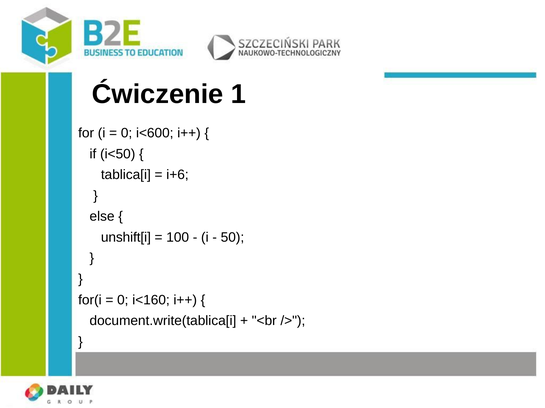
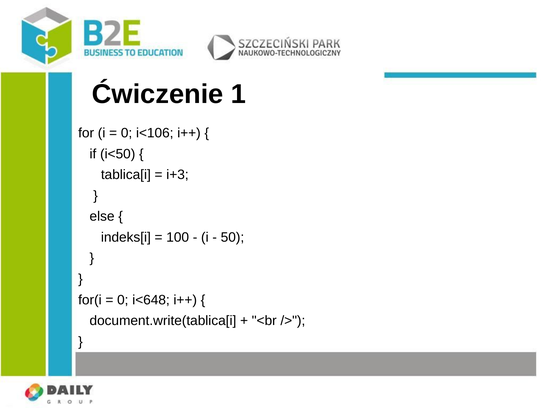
i<600: i<600 -> i<106
i+6: i+6 -> i+3
unshift[i: unshift[i -> indeks[i
i<160: i<160 -> i<648
